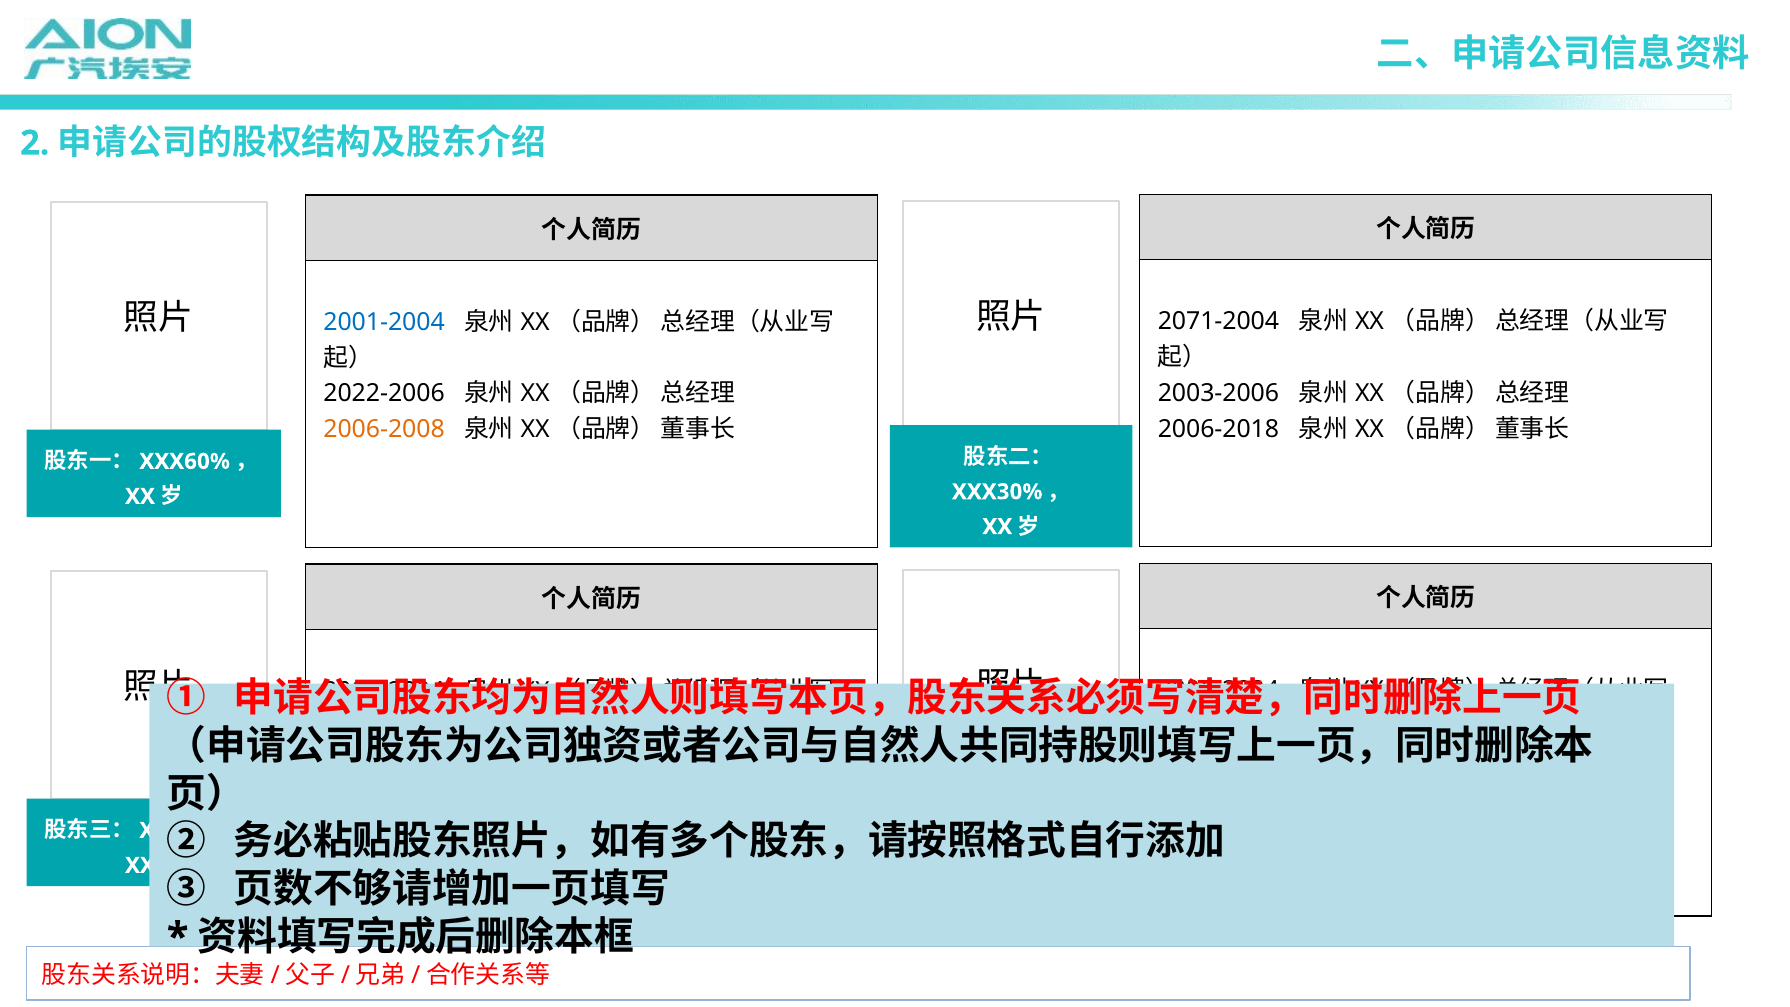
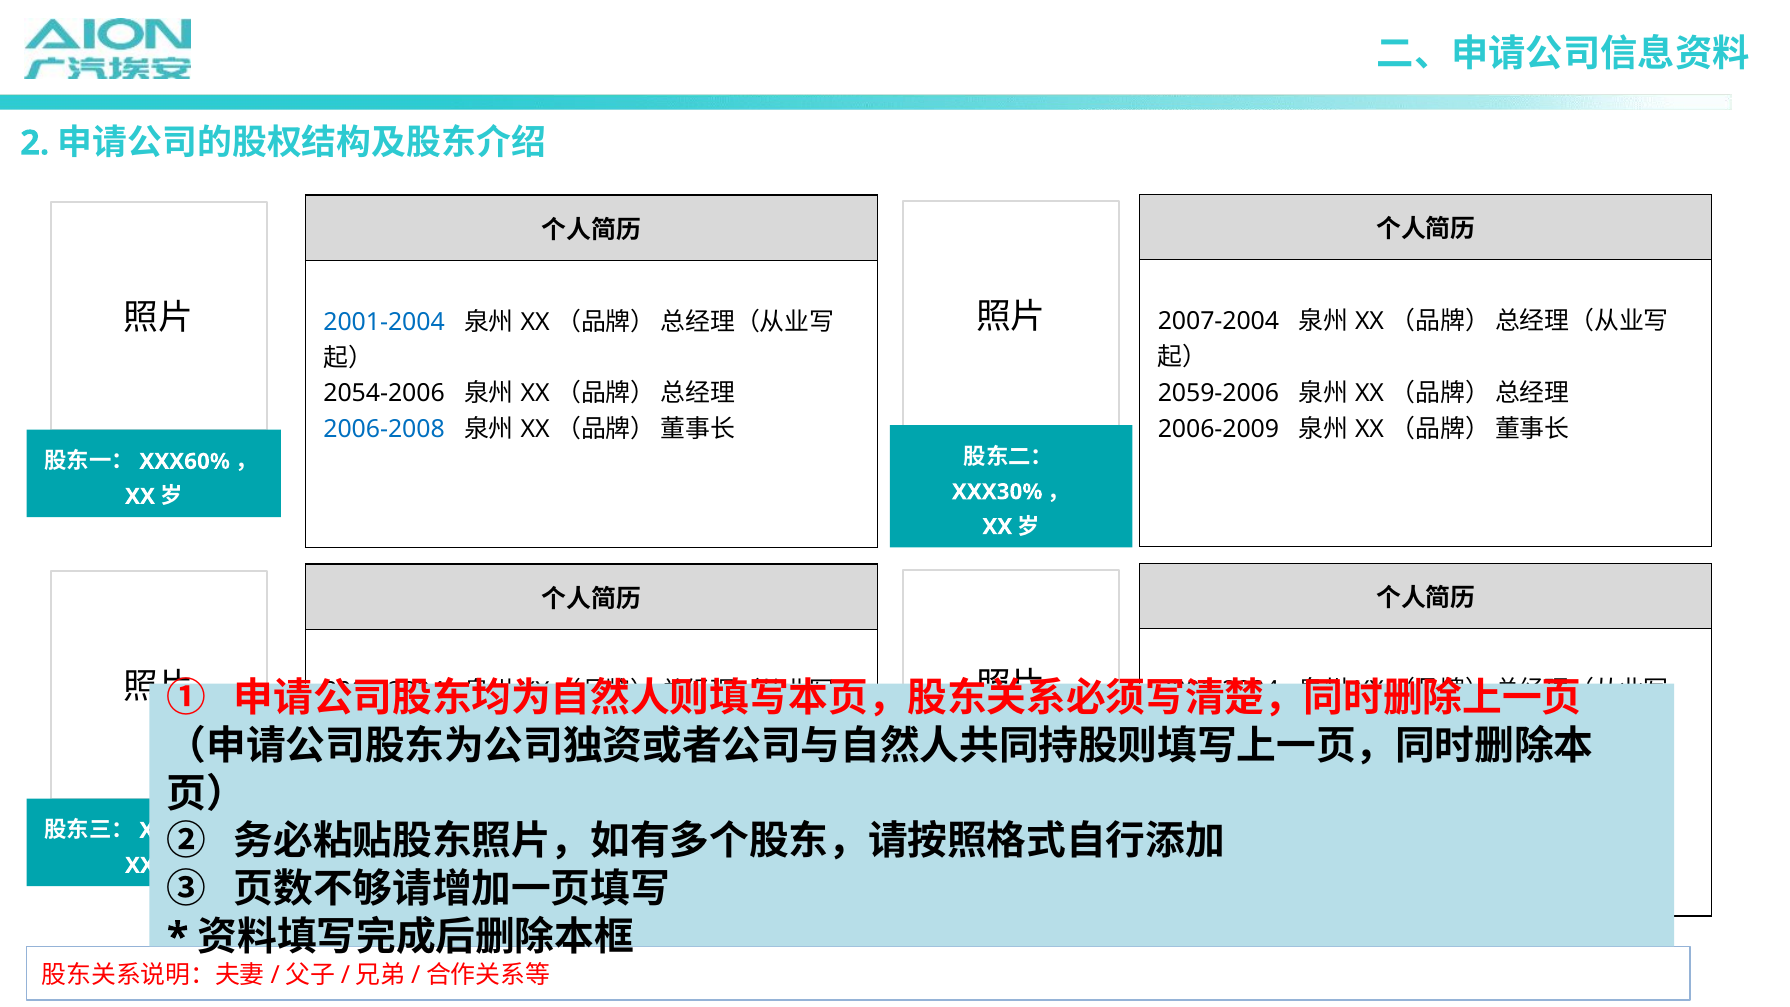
2071-2004: 2071-2004 -> 2007-2004
2003-2006: 2003-2006 -> 2059-2006
2022-2006: 2022-2006 -> 2054-2006
2006-2018: 2006-2018 -> 2006-2009
2006-2008 at (384, 429) colour: orange -> blue
